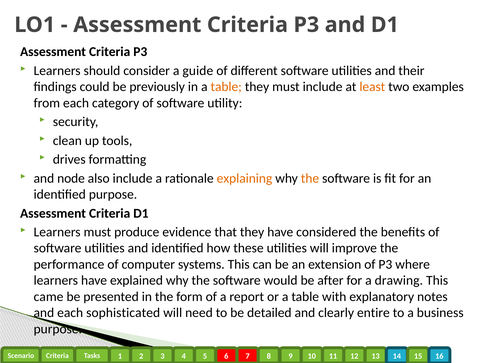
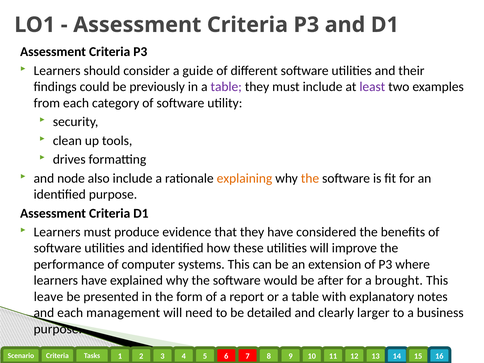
table at (226, 87) colour: orange -> purple
least colour: orange -> purple
drawing: drawing -> brought
came: came -> leave
sophisticated: sophisticated -> management
entire: entire -> larger
